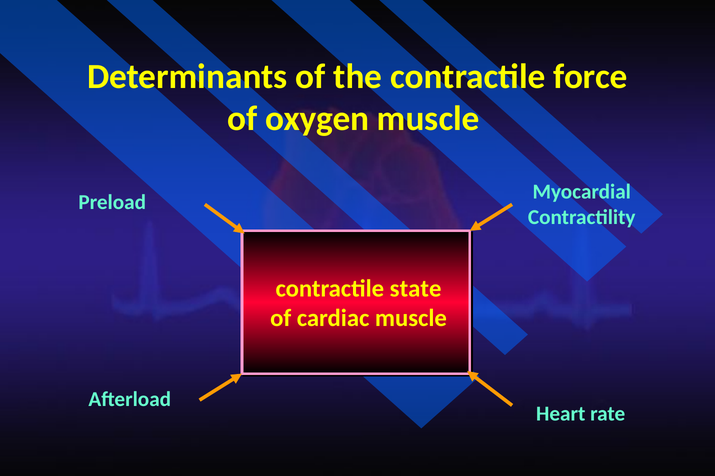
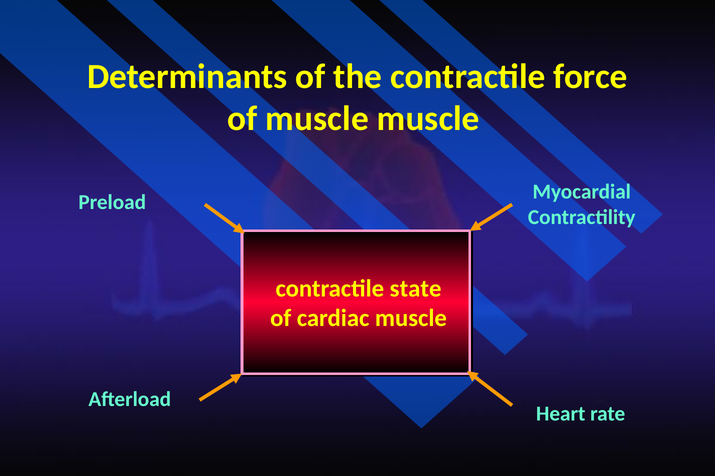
of oxygen: oxygen -> muscle
